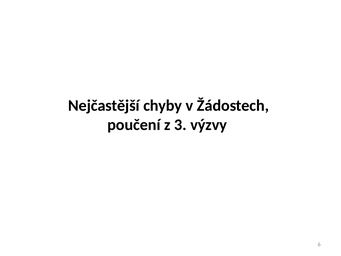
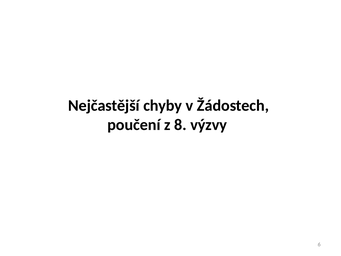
3: 3 -> 8
